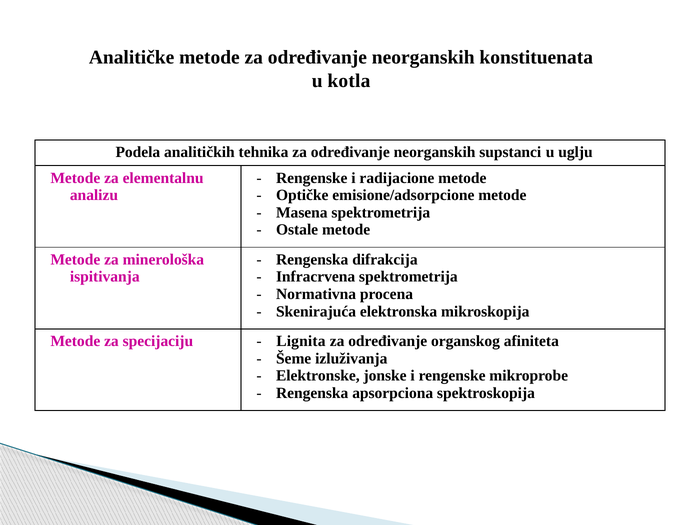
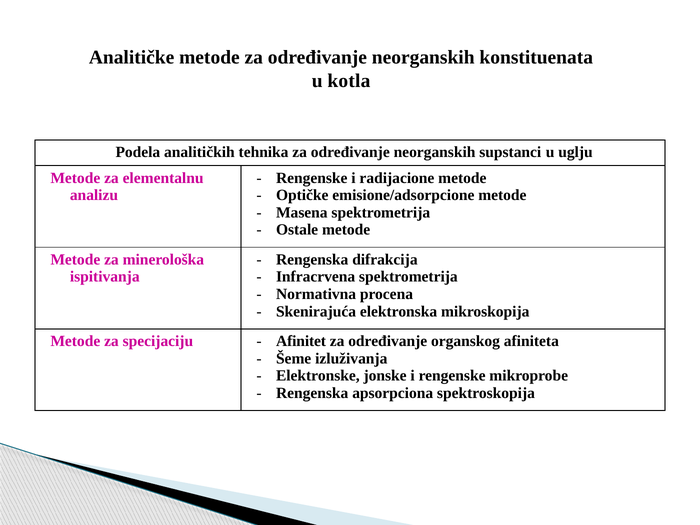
Lignita: Lignita -> Afinitet
